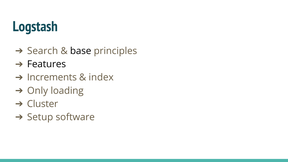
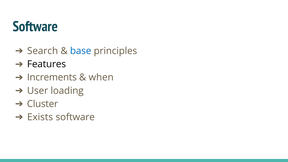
Logstash at (35, 27): Logstash -> Software
base colour: black -> blue
index: index -> when
Only: Only -> User
Setup: Setup -> Exists
